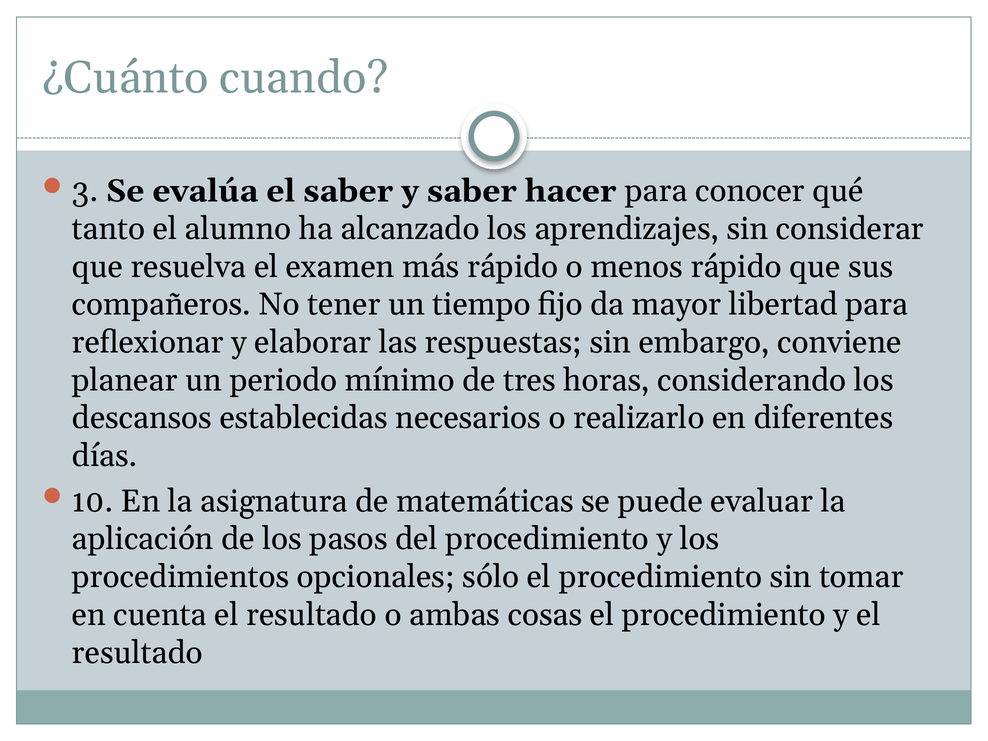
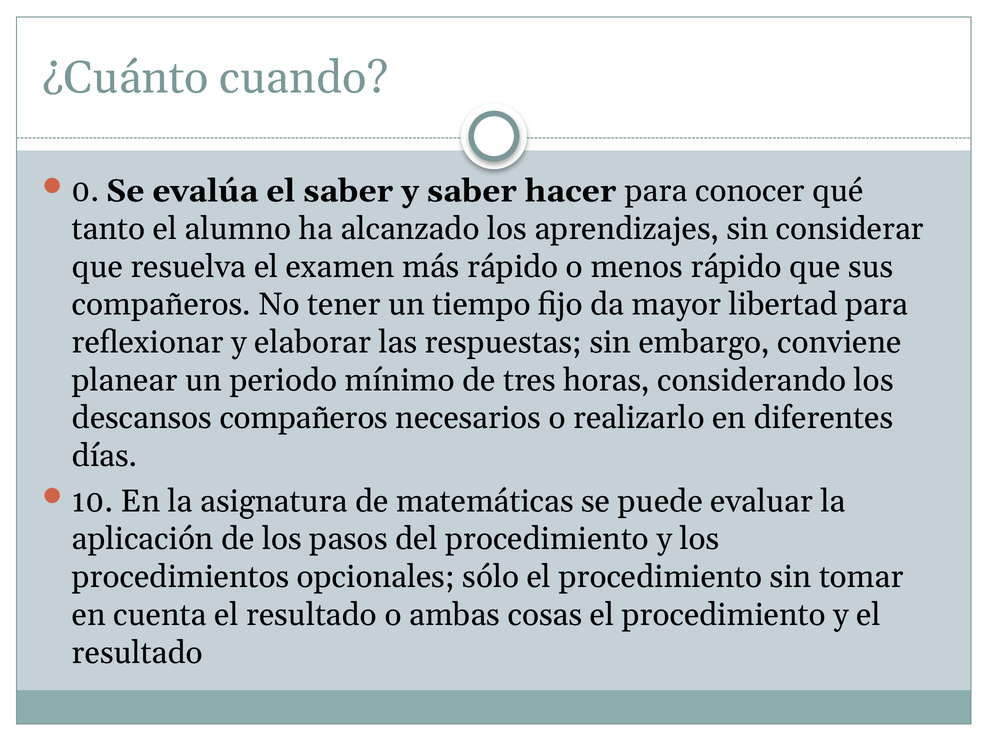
3: 3 -> 0
descansos establecidas: establecidas -> compañeros
